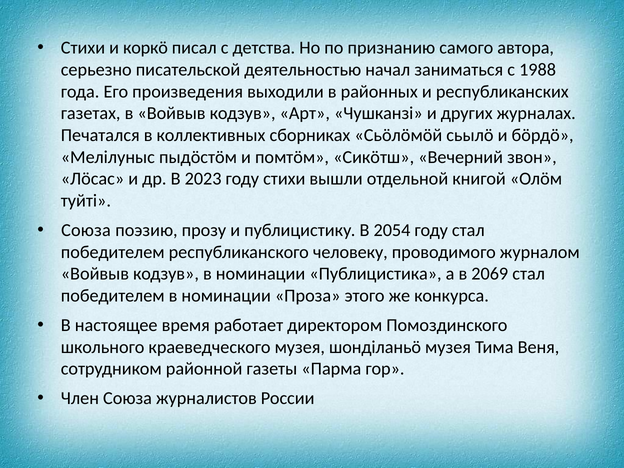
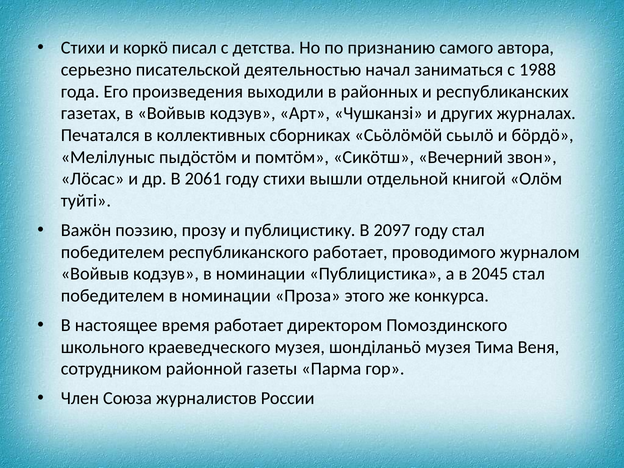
2023: 2023 -> 2061
Союза at (86, 230): Союза -> Важöн
2054: 2054 -> 2097
республиканского человеку: человеку -> работает
2069: 2069 -> 2045
